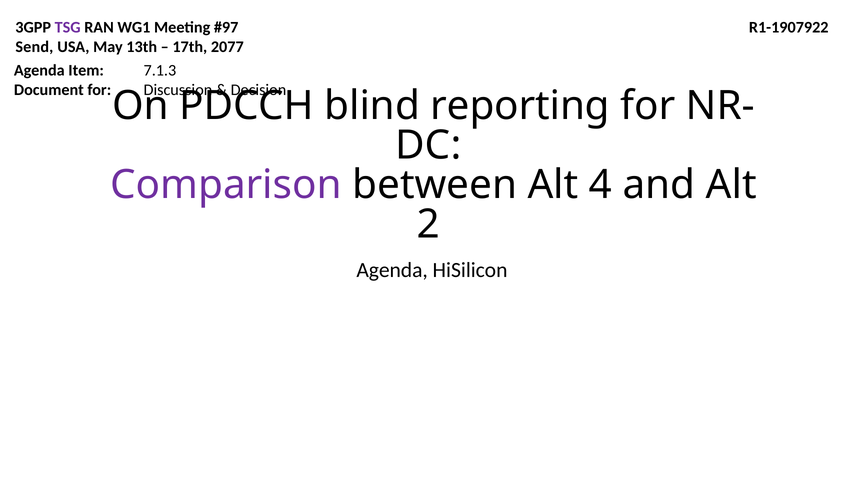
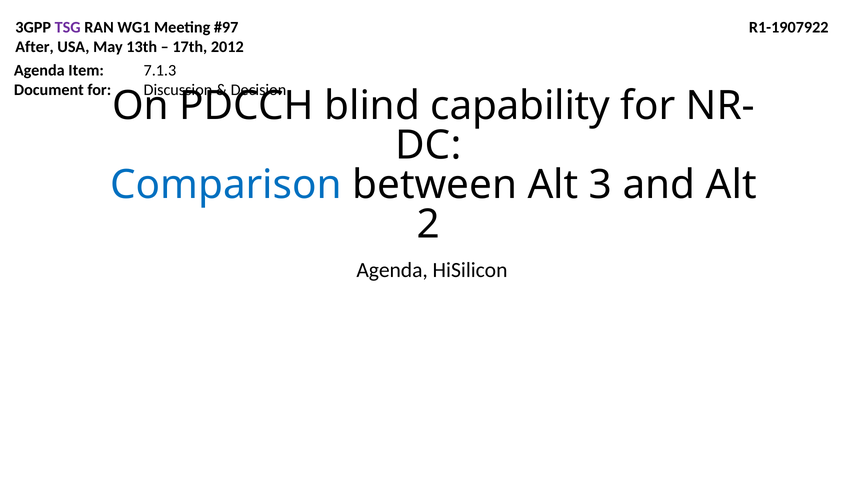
Send: Send -> After
2077: 2077 -> 2012
reporting: reporting -> capability
Comparison colour: purple -> blue
4: 4 -> 3
